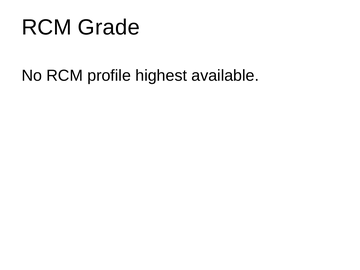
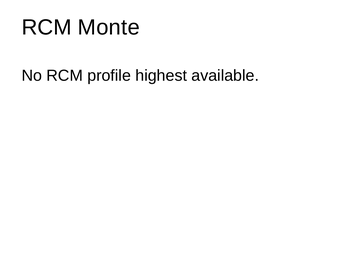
Grade: Grade -> Monte
